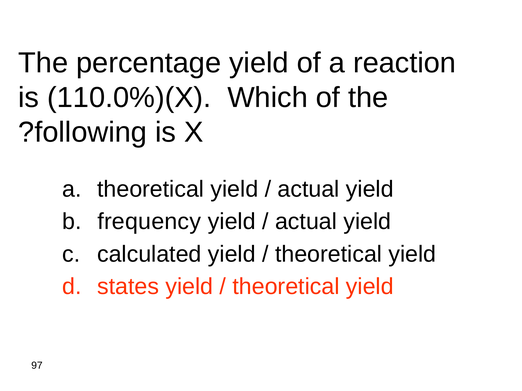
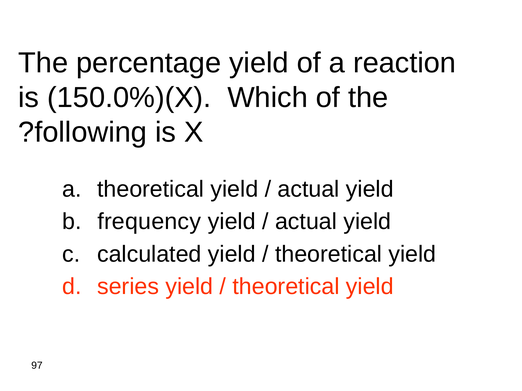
110.0%)(X: 110.0%)(X -> 150.0%)(X
states: states -> series
